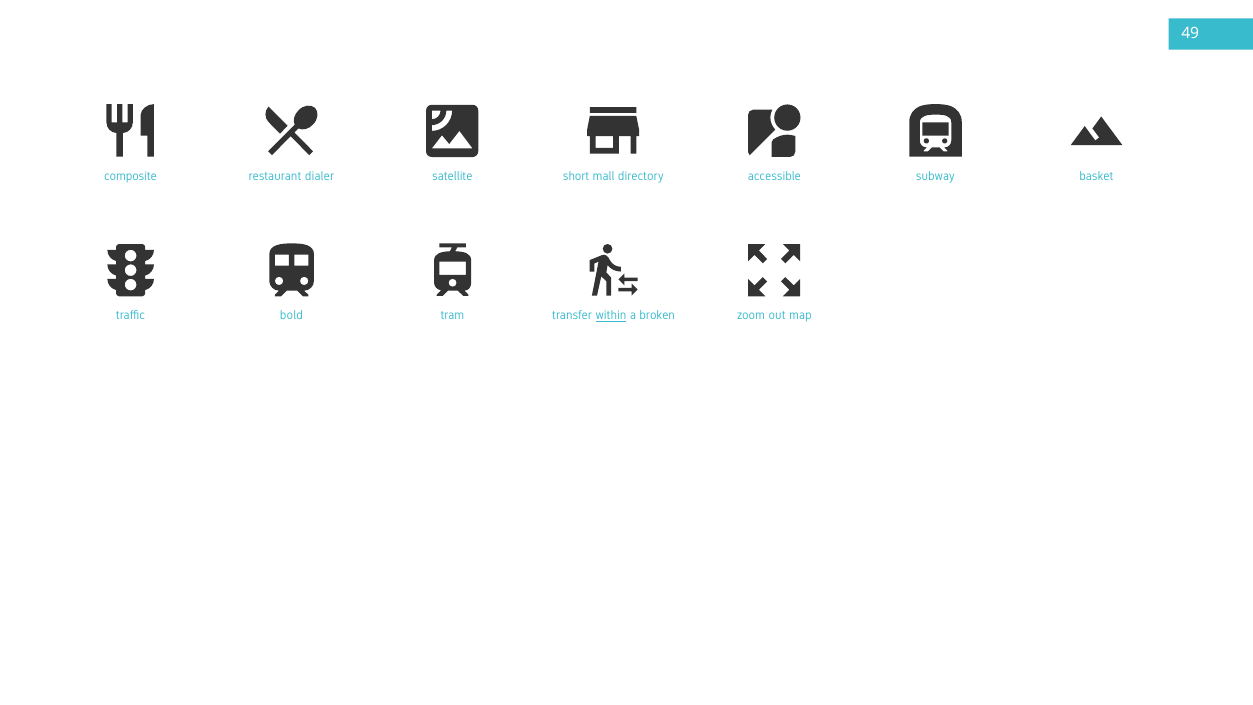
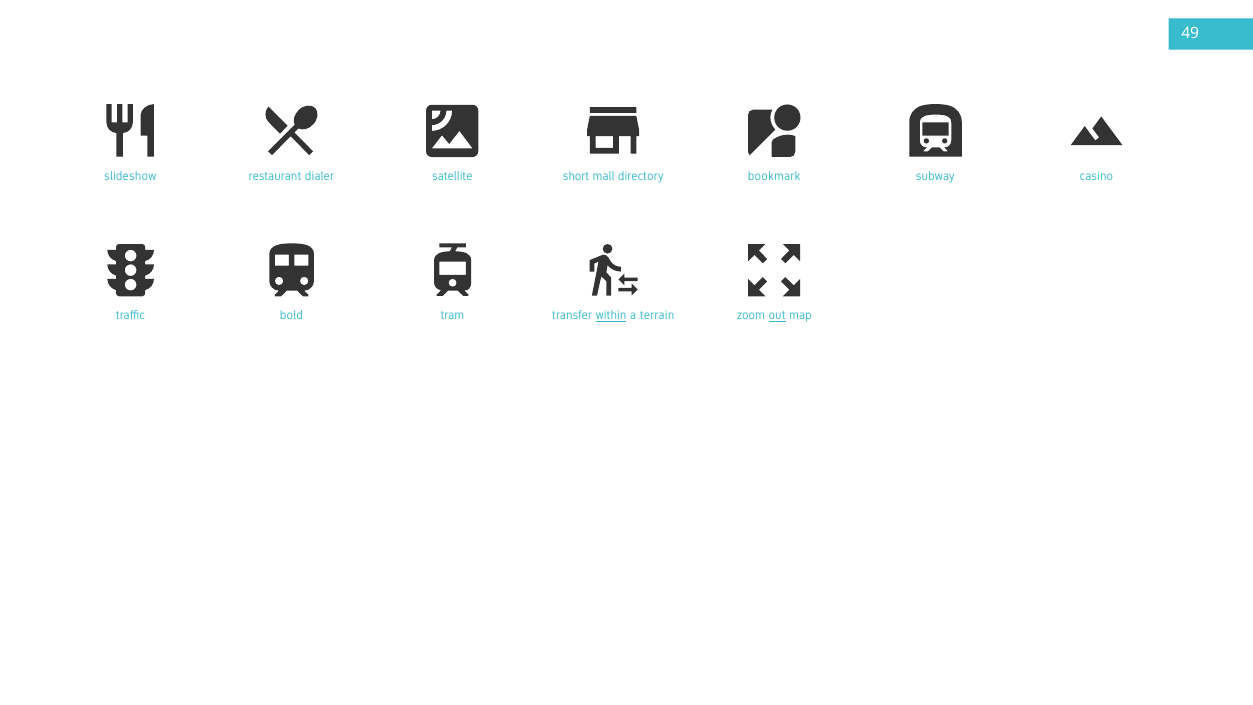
composite: composite -> slideshow
accessible: accessible -> bookmark
basket: basket -> casino
broken: broken -> terrain
out underline: none -> present
